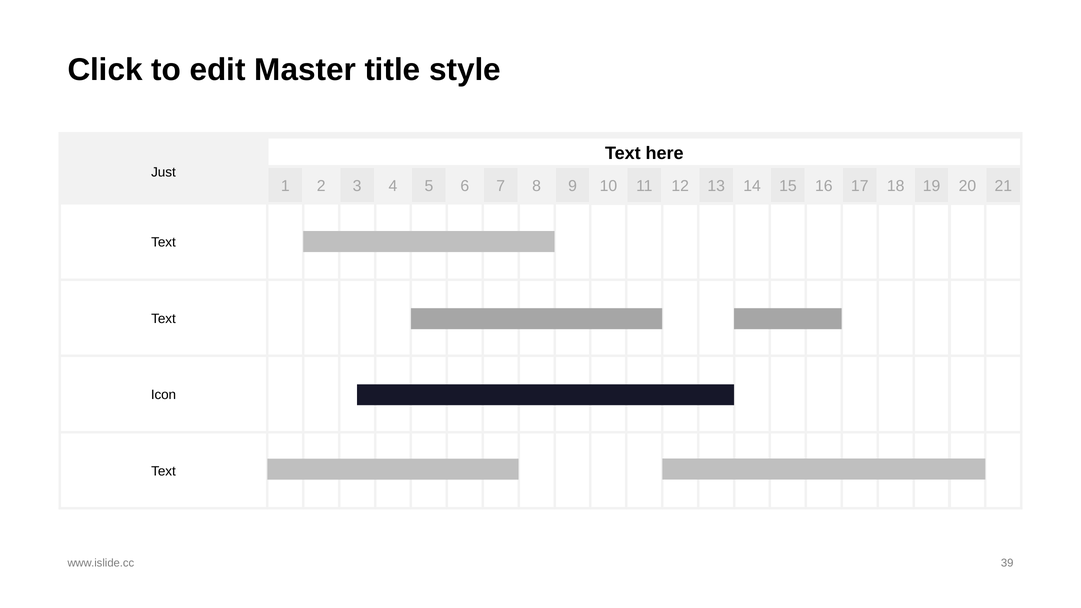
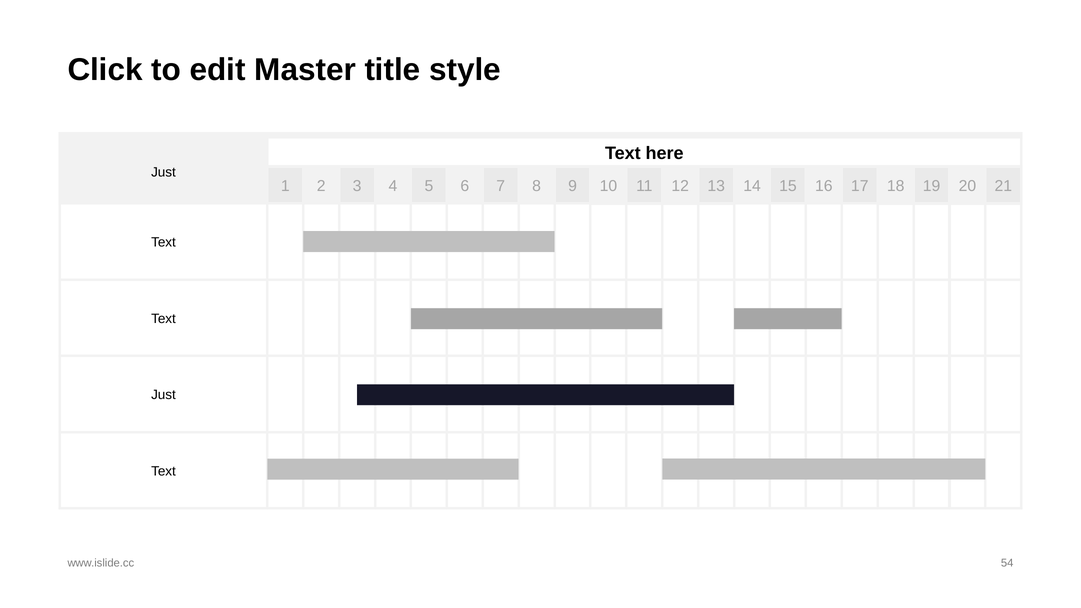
Icon at (164, 395): Icon -> Just
39: 39 -> 54
